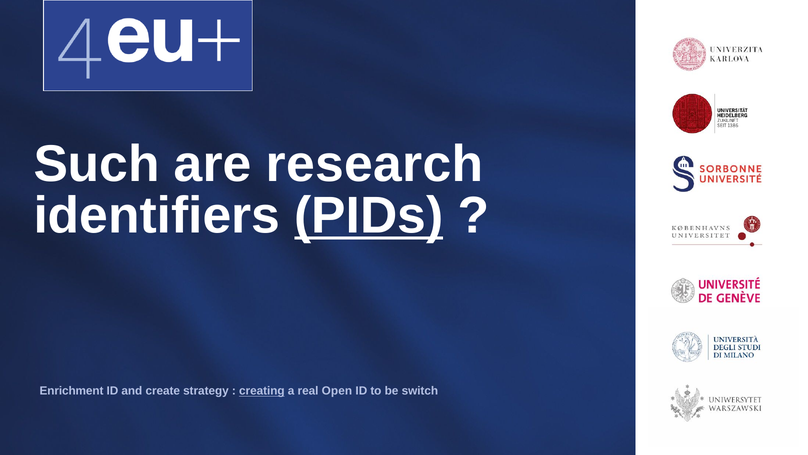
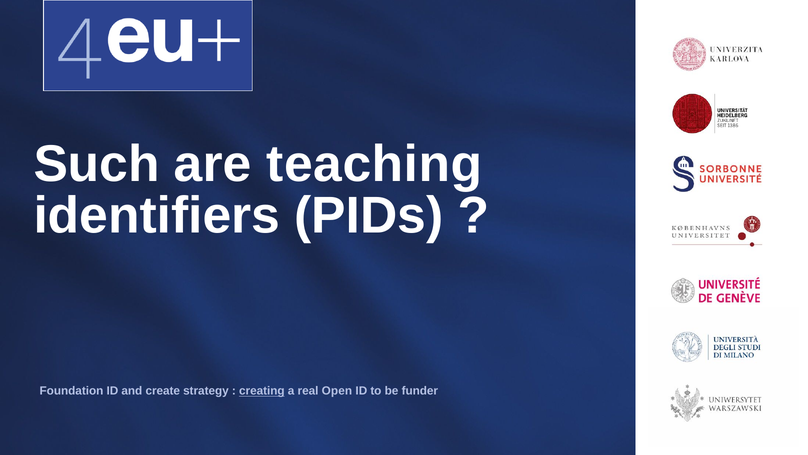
research: research -> teaching
PIDs underline: present -> none
Enrichment: Enrichment -> Foundation
switch: switch -> funder
